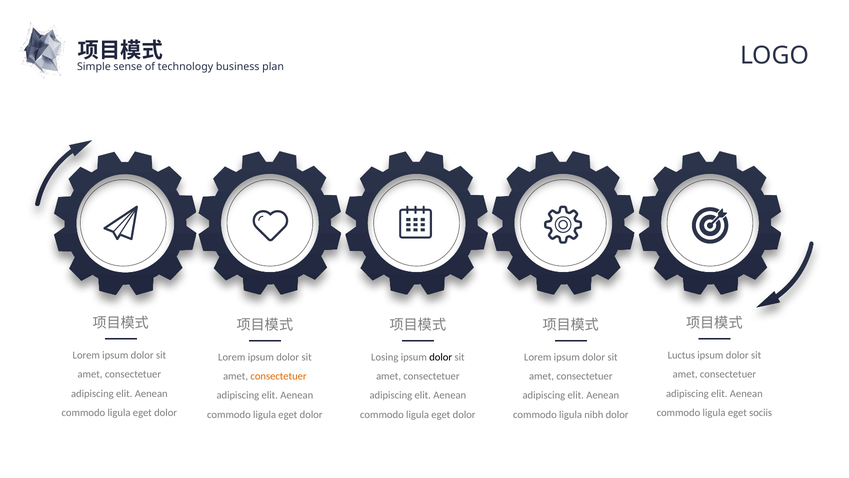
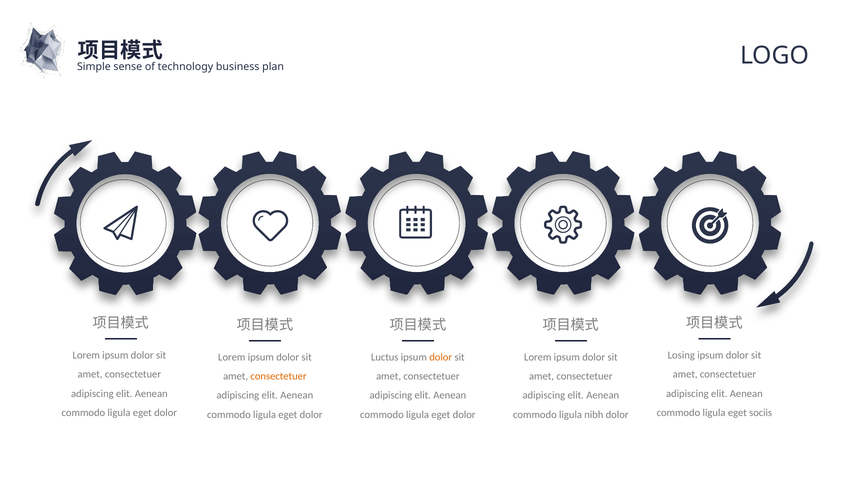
Luctus: Luctus -> Losing
Losing: Losing -> Luctus
dolor at (441, 357) colour: black -> orange
